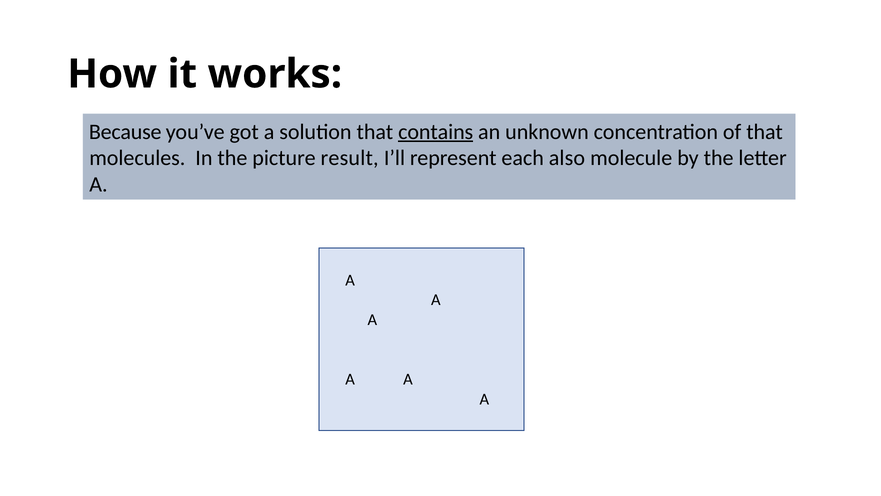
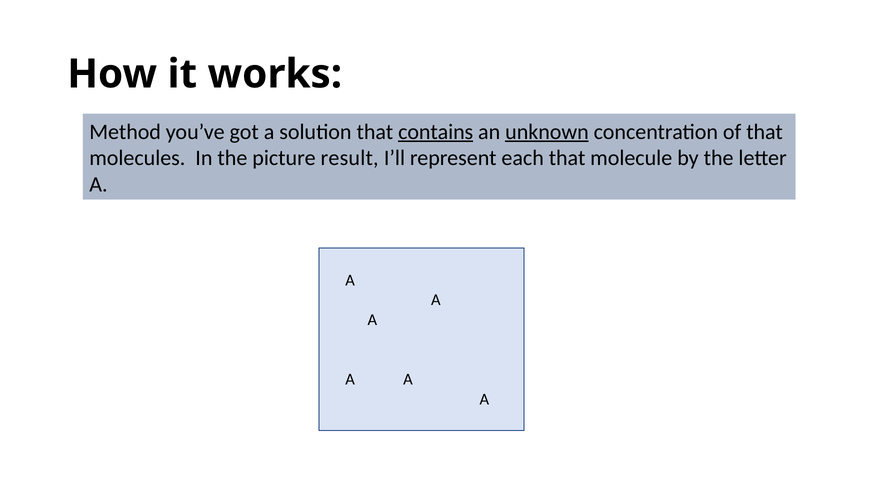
Because: Because -> Method
unknown underline: none -> present
each also: also -> that
